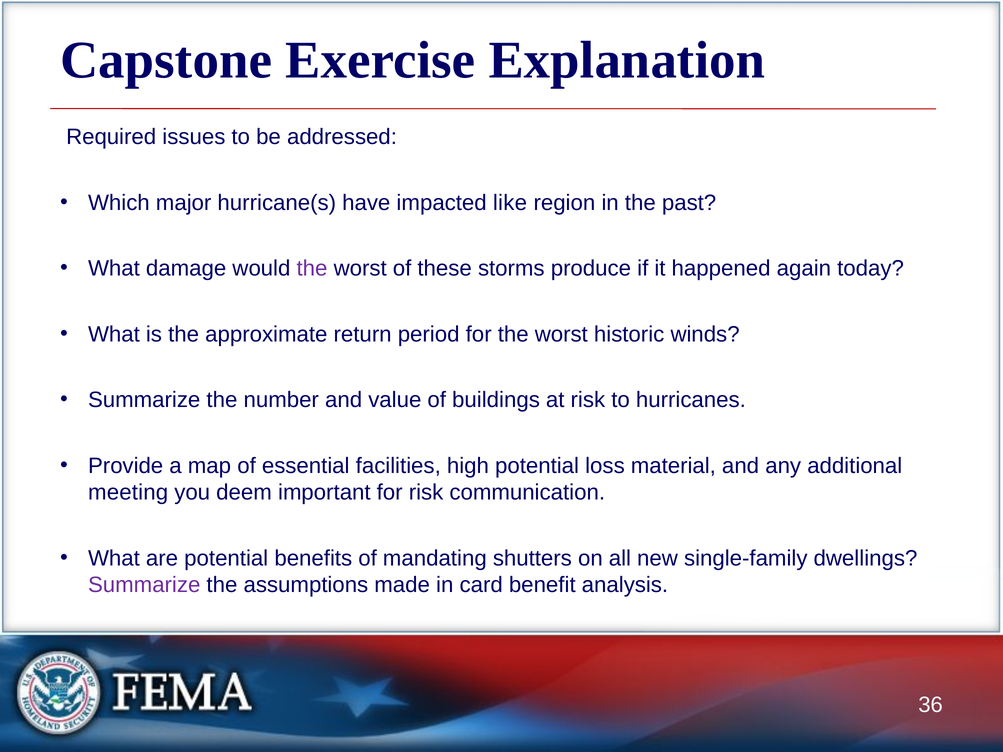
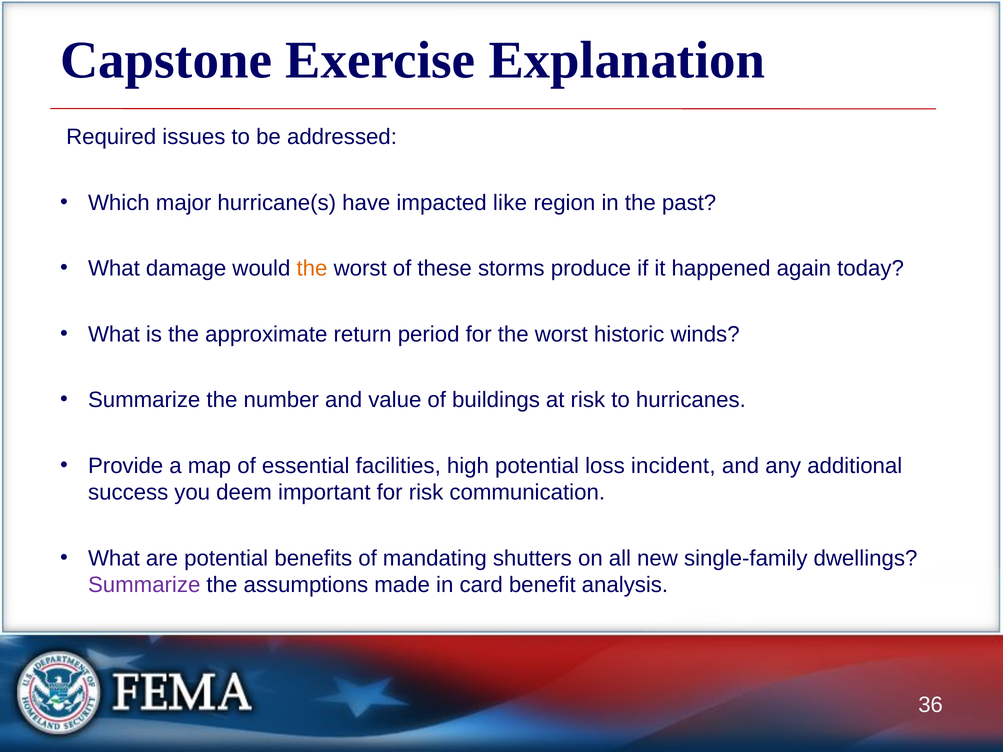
the at (312, 269) colour: purple -> orange
material: material -> incident
meeting: meeting -> success
